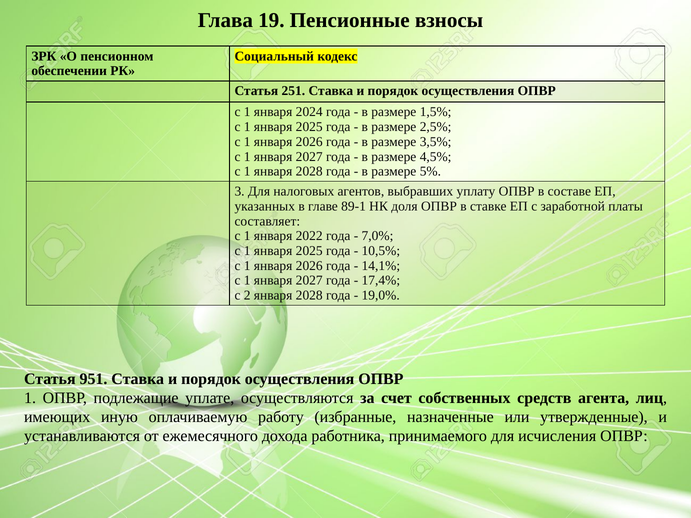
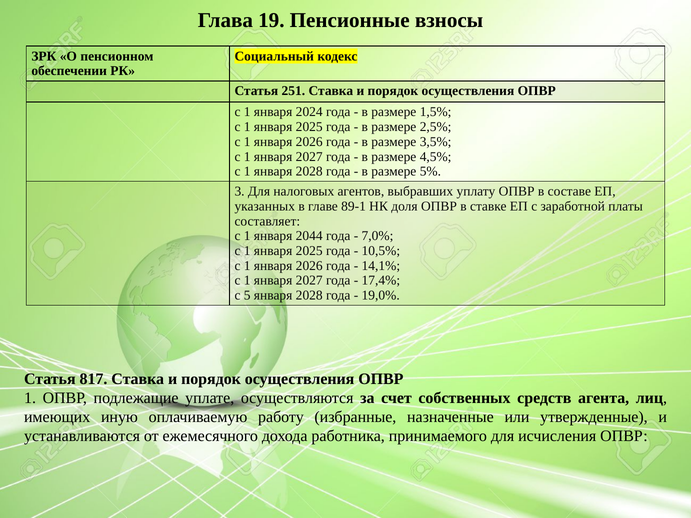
2022: 2022 -> 2044
2: 2 -> 5
951: 951 -> 817
